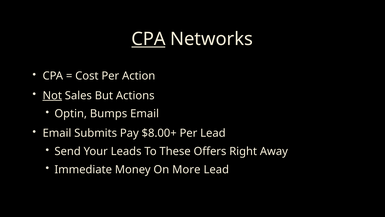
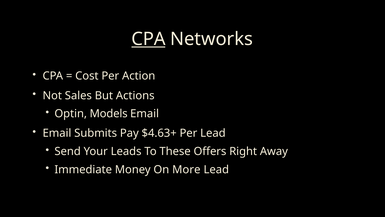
Not underline: present -> none
Bumps: Bumps -> Models
$8.00+: $8.00+ -> $4.63+
